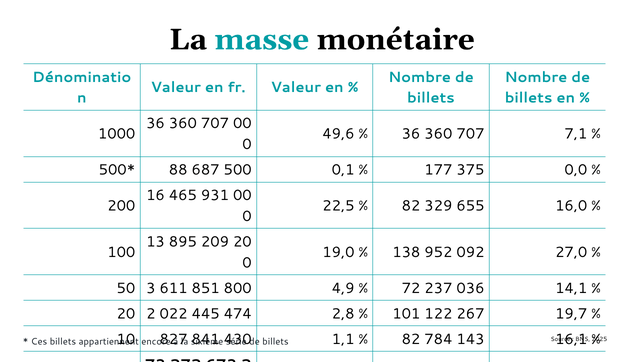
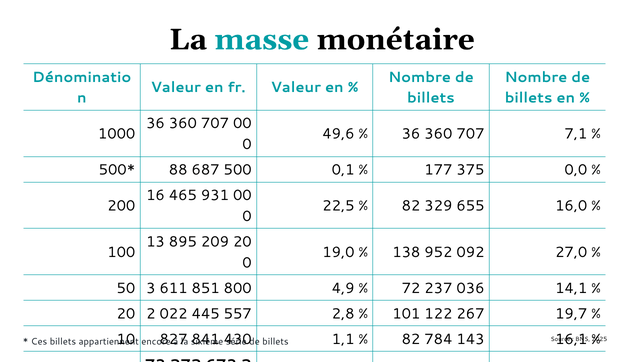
474: 474 -> 557
